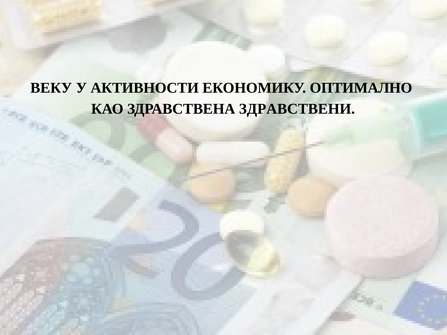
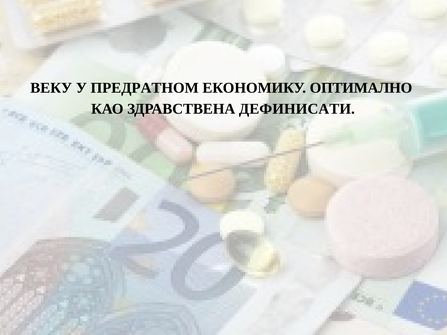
АКТИВНОСТИ: АКТИВНОСТИ -> ПРЕДРАТНОМ
ЗДРАВСТВЕНИ: ЗДРАВСТВЕНИ -> ДЕФИНИСАТИ
